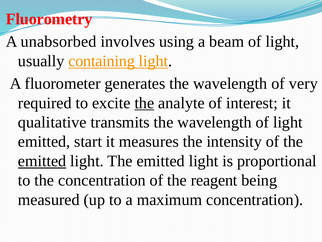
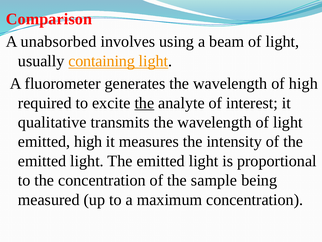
Fluorometry: Fluorometry -> Comparison
of very: very -> high
emitted start: start -> high
emitted at (42, 161) underline: present -> none
reagent: reagent -> sample
